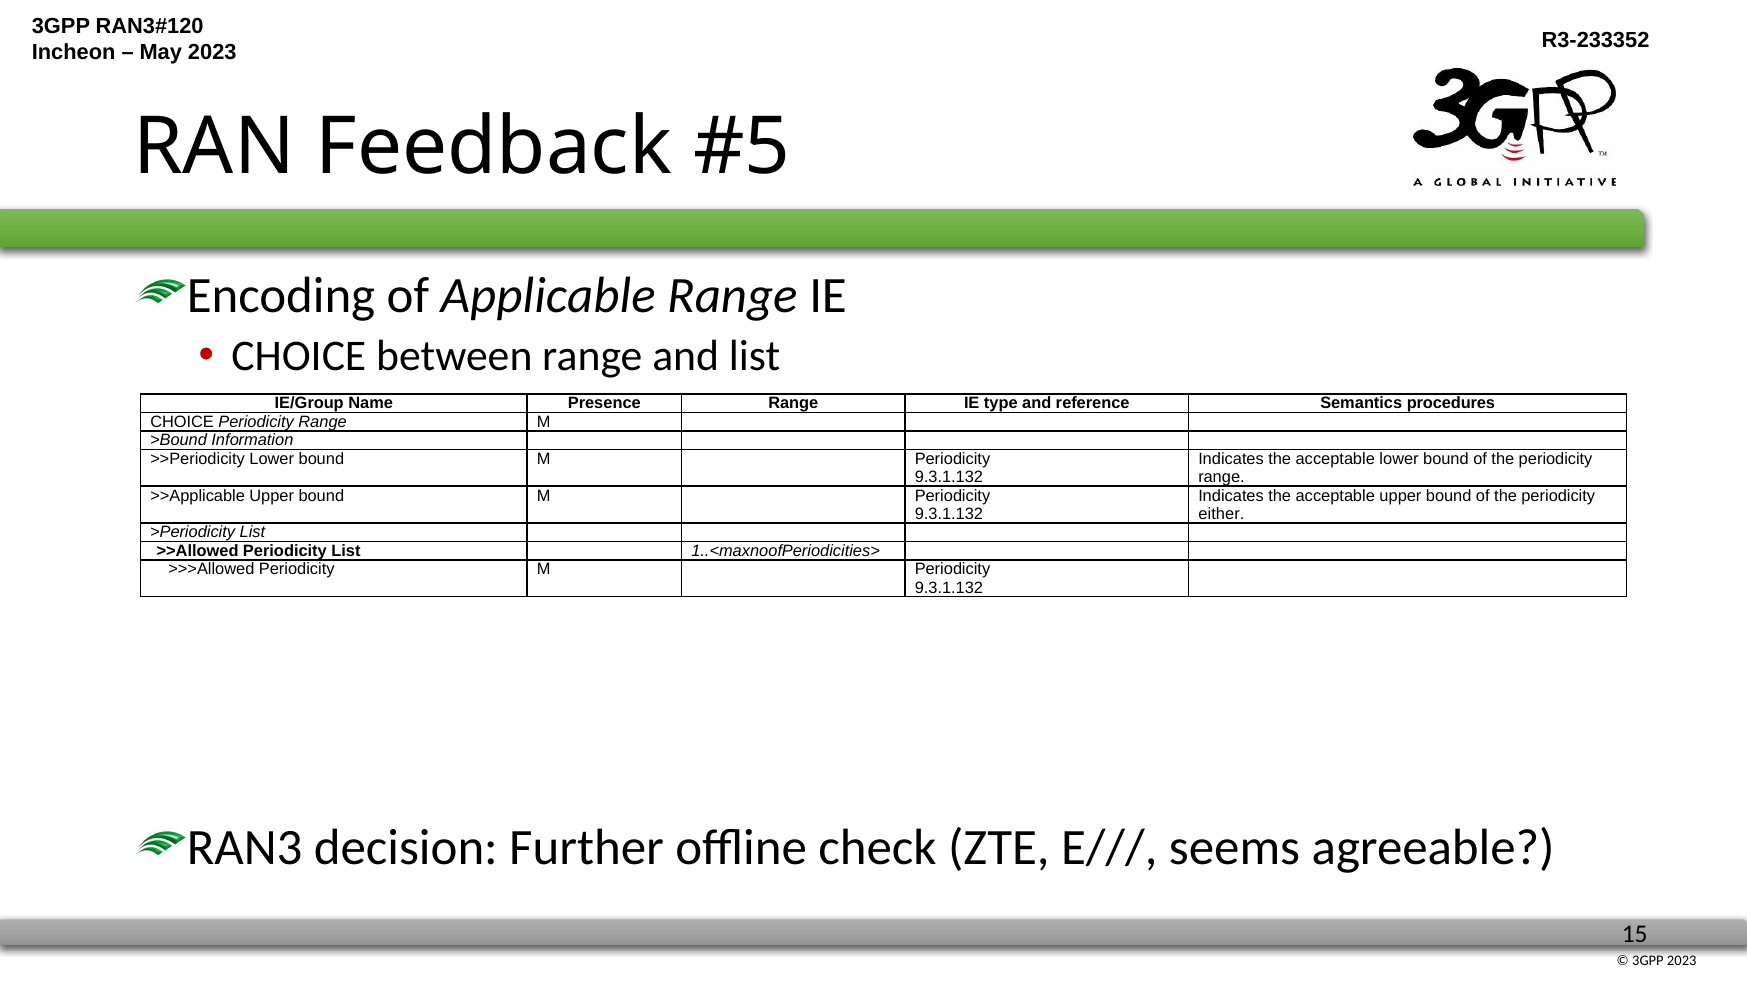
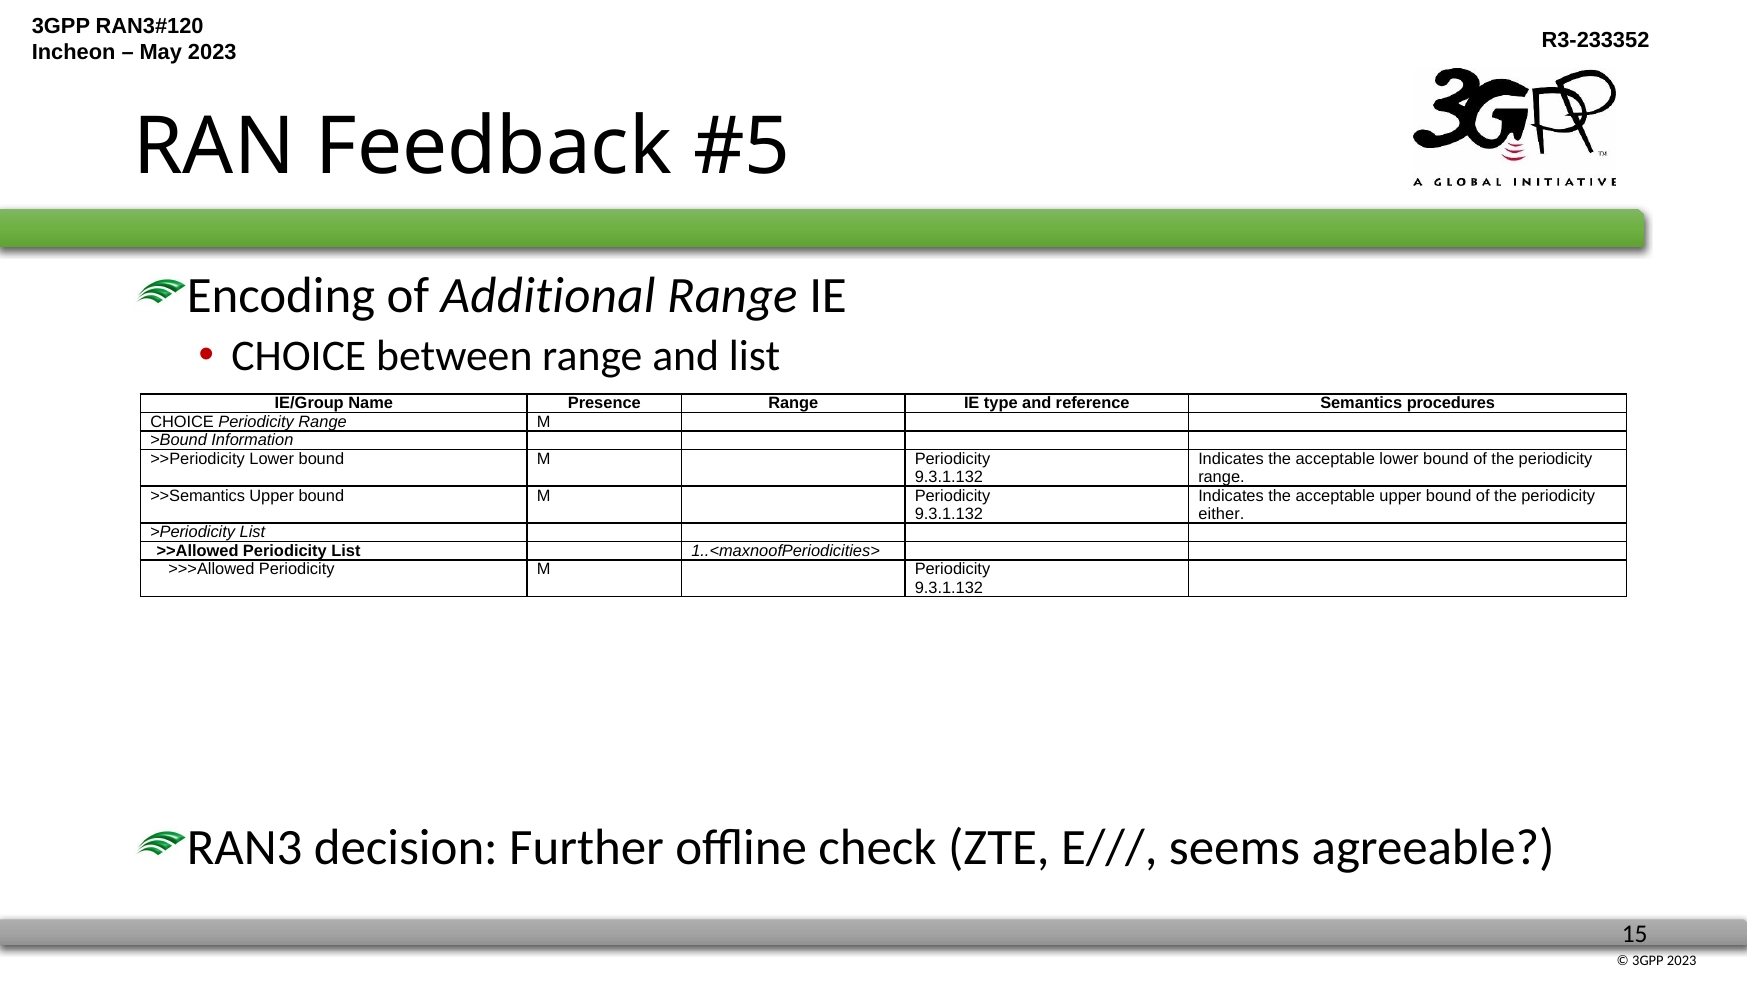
Applicable: Applicable -> Additional
>>Applicable: >>Applicable -> >>Semantics
